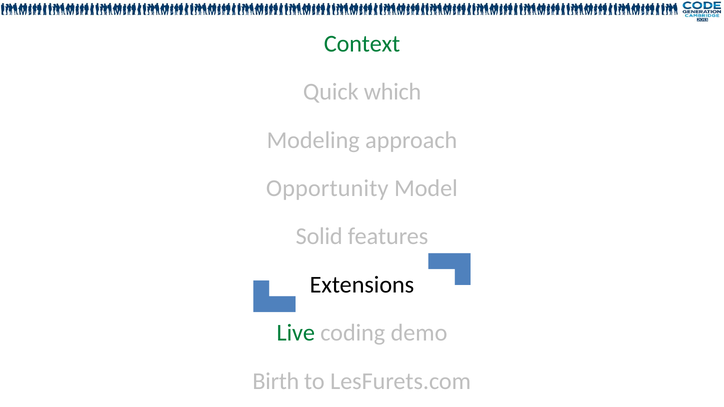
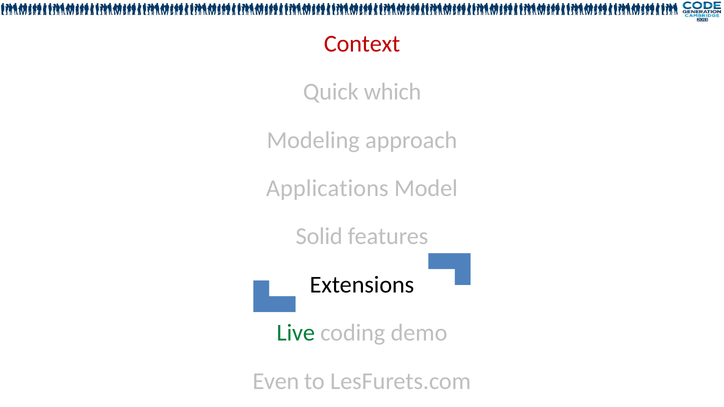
Context colour: green -> red
Opportunity: Opportunity -> Applications
Birth: Birth -> Even
